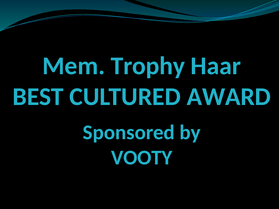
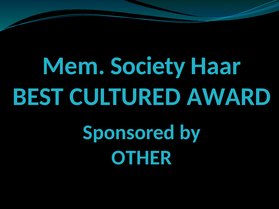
Trophy: Trophy -> Society
VOOTY: VOOTY -> OTHER
